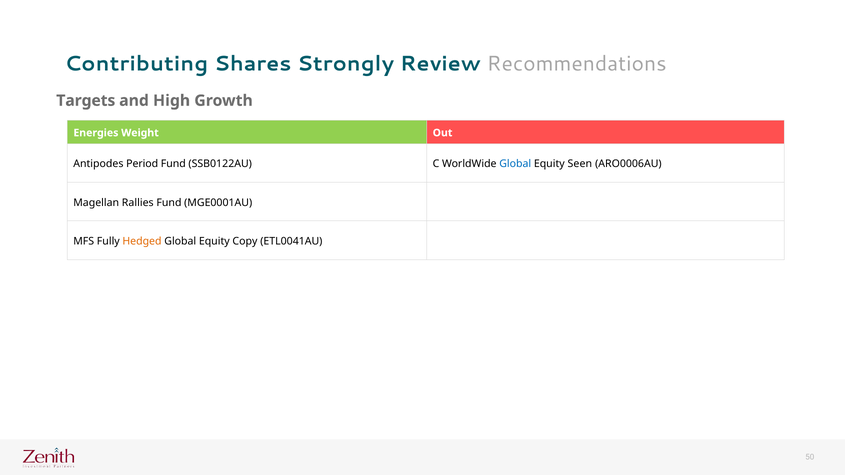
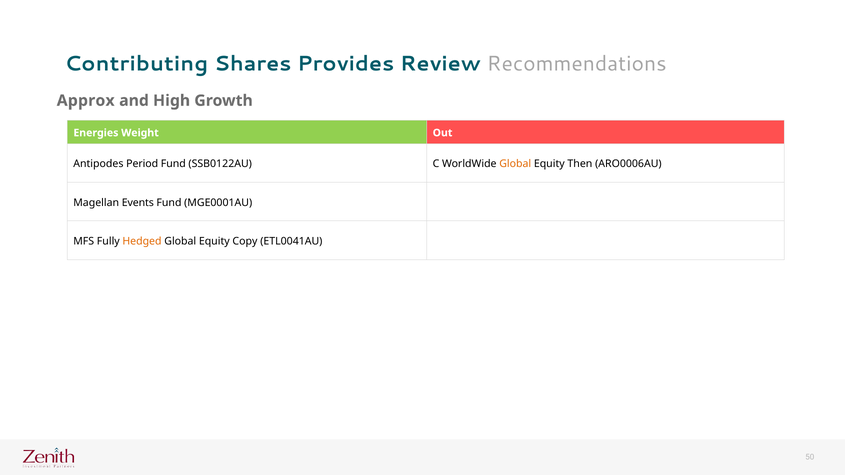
Strongly: Strongly -> Provides
Targets: Targets -> Approx
Global at (515, 164) colour: blue -> orange
Seen: Seen -> Then
Rallies: Rallies -> Events
